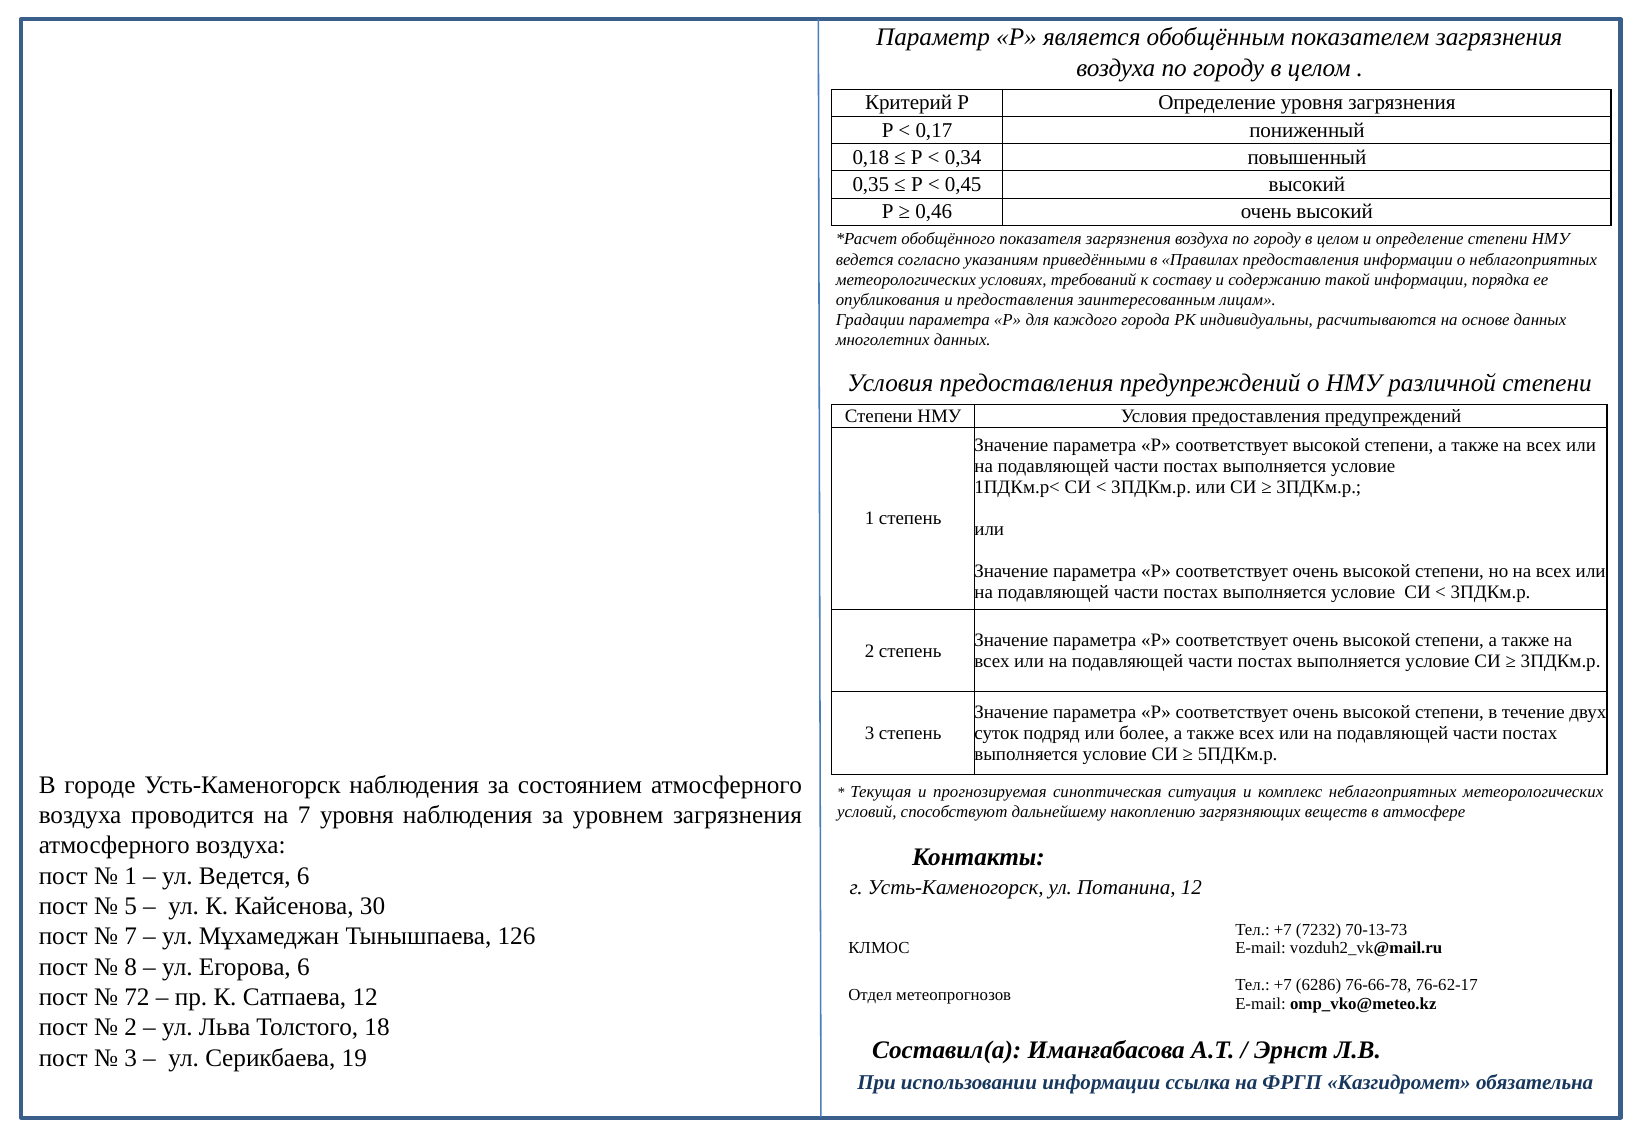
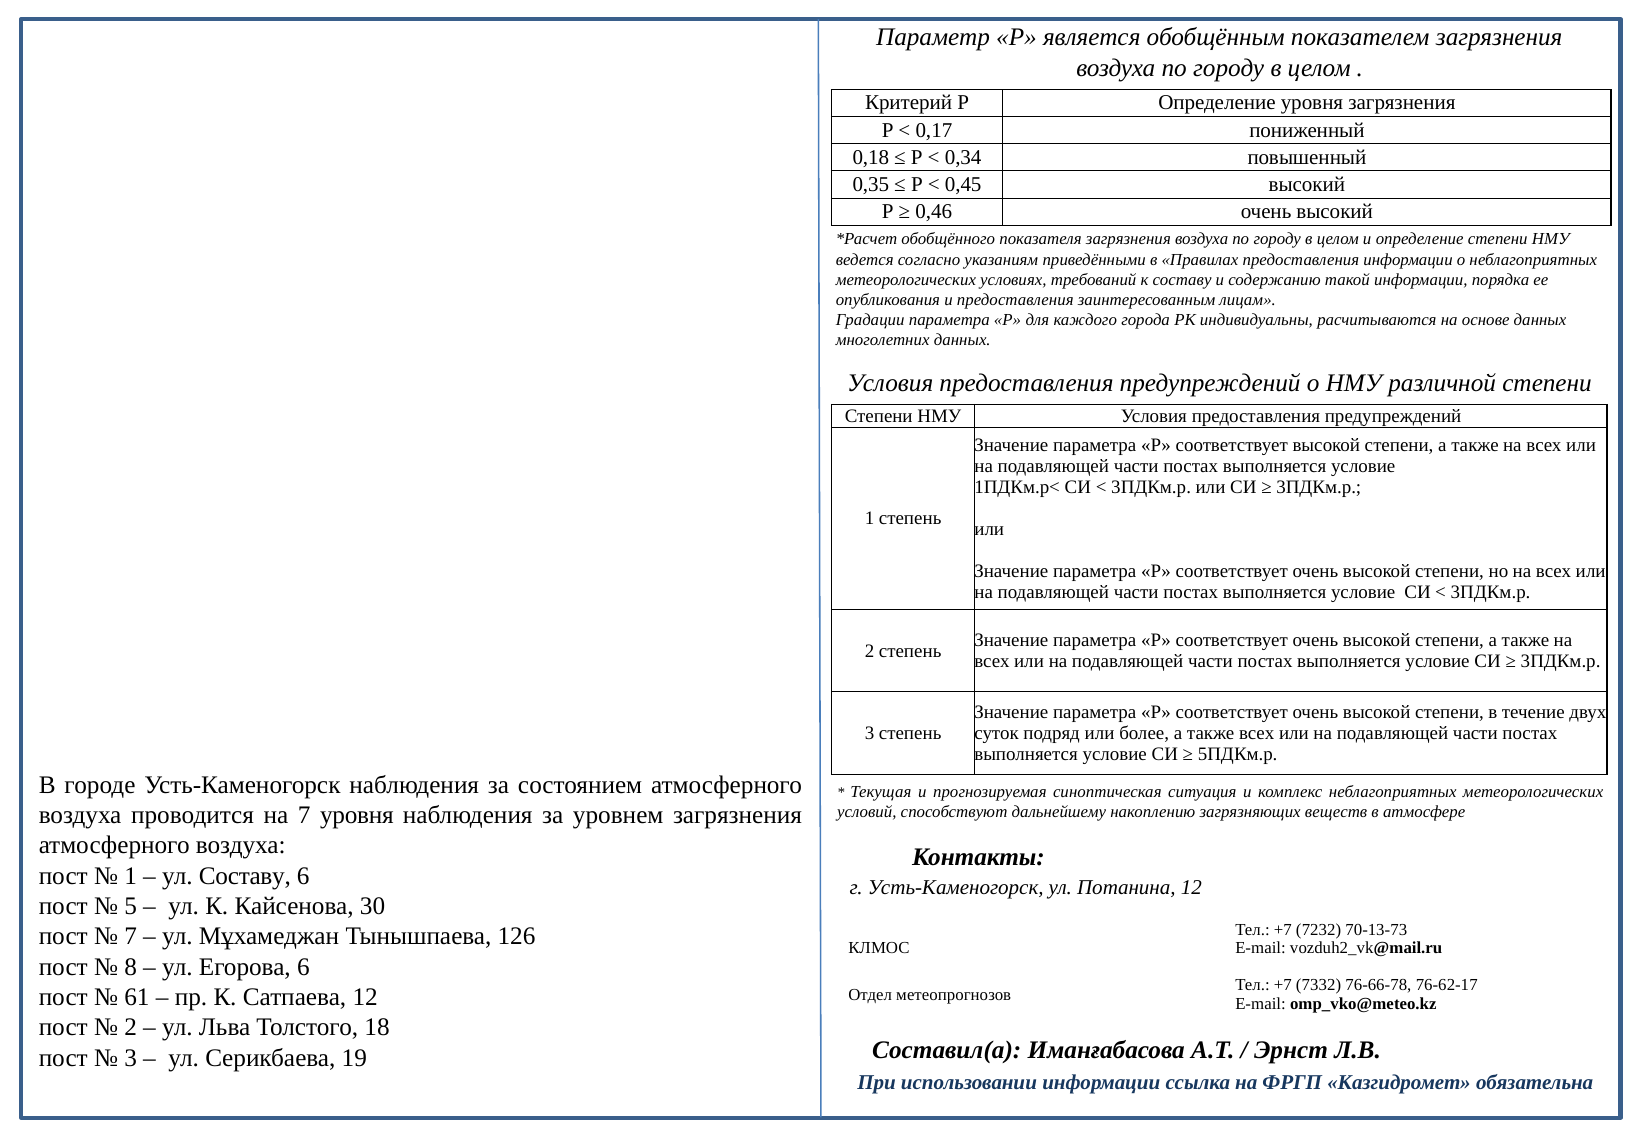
ул Ведется: Ведется -> Составу
6286: 6286 -> 7332
72: 72 -> 61
